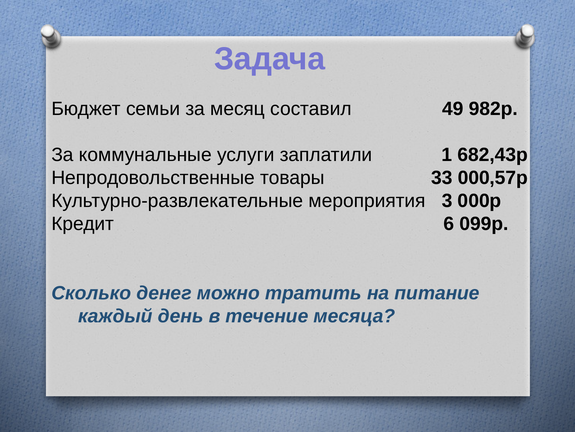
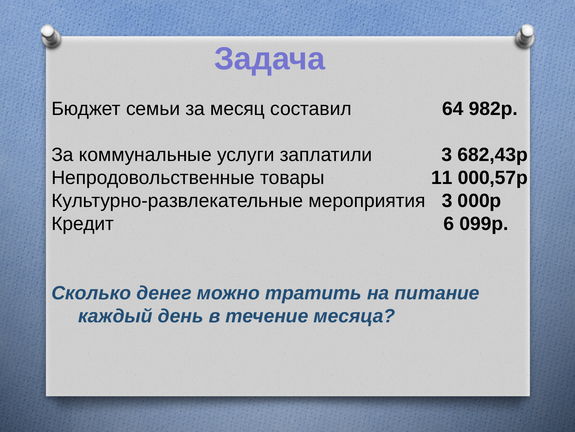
49: 49 -> 64
заплатили 1: 1 -> 3
33: 33 -> 11
